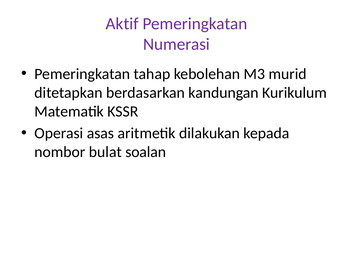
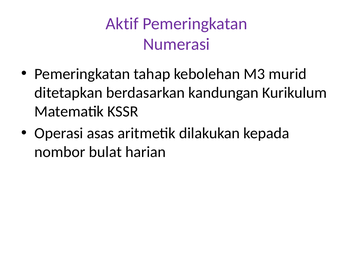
soalan: soalan -> harian
